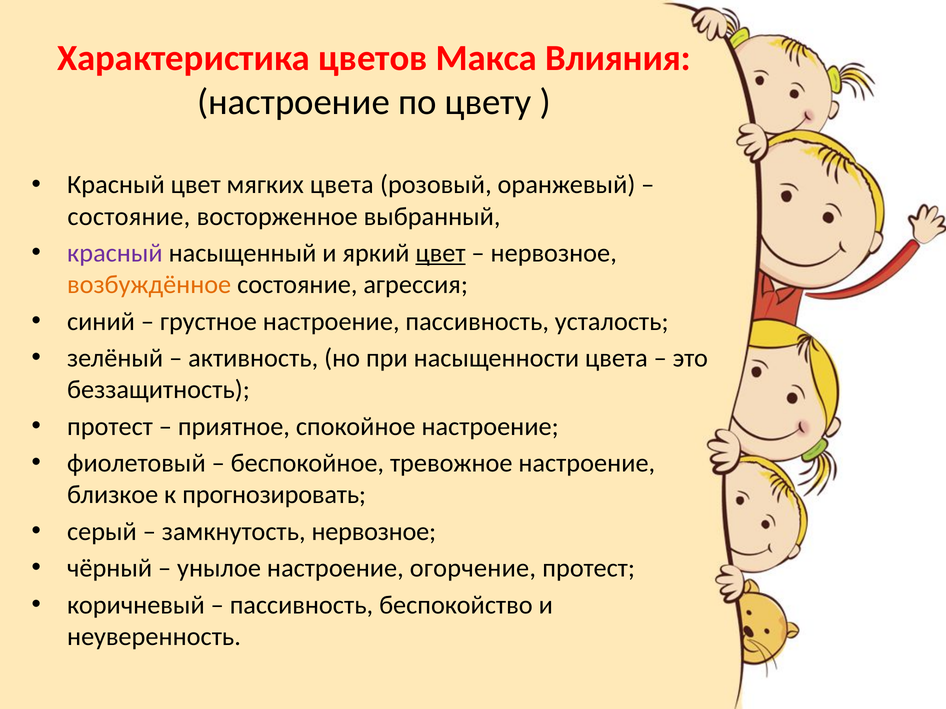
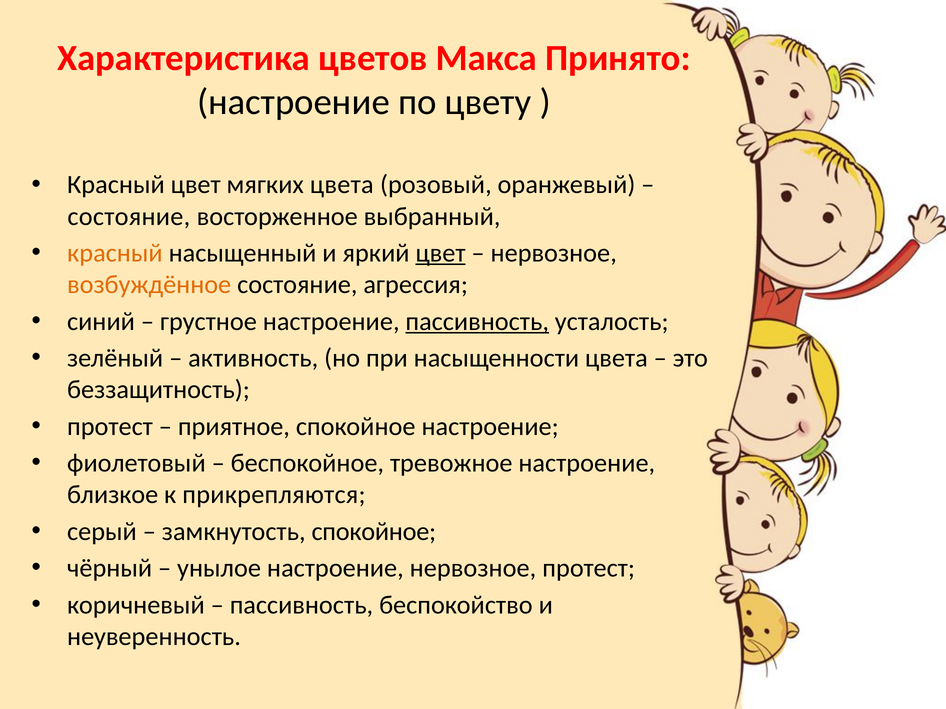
Влияния: Влияния -> Принято
красный at (115, 253) colour: purple -> orange
пассивность at (477, 322) underline: none -> present
прогнозировать: прогнозировать -> прикрепляются
замкнутость нервозное: нервозное -> спокойное
настроение огорчение: огорчение -> нервозное
